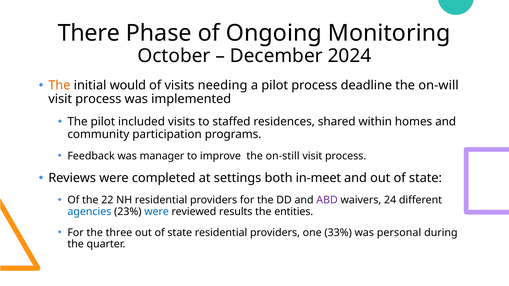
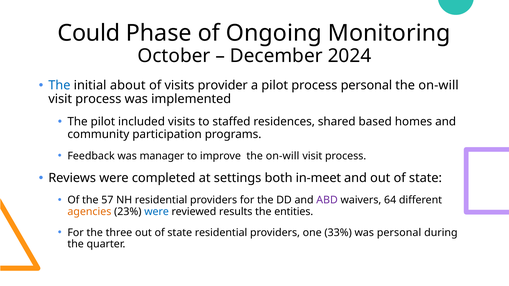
There: There -> Could
The at (59, 85) colour: orange -> blue
would: would -> about
needing: needing -> provider
process deadline: deadline -> personal
within: within -> based
improve the on-still: on-still -> on-will
22: 22 -> 57
24: 24 -> 64
agencies colour: blue -> orange
